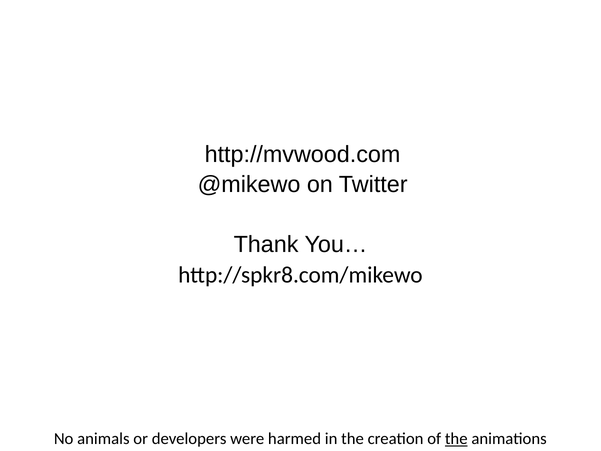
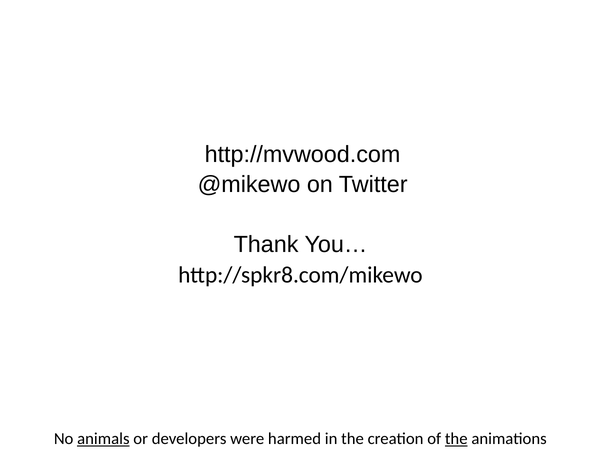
animals underline: none -> present
